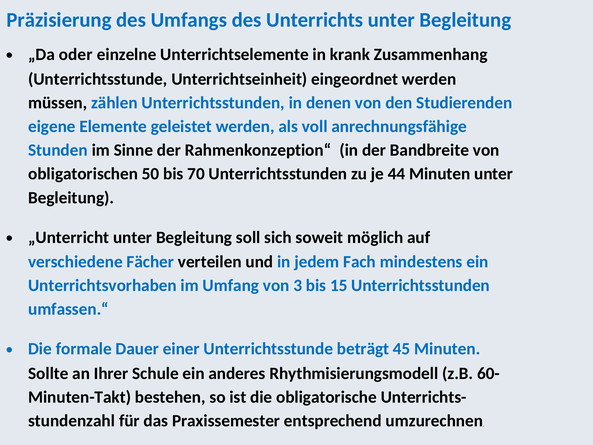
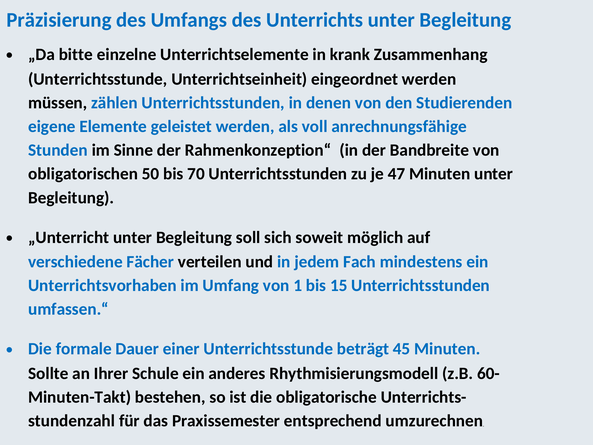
oder: oder -> bitte
44: 44 -> 47
3: 3 -> 1
